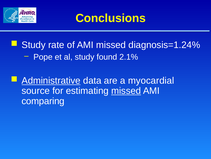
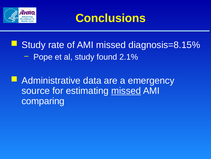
diagnosis=1.24%: diagnosis=1.24% -> diagnosis=8.15%
Administrative underline: present -> none
myocardial: myocardial -> emergency
